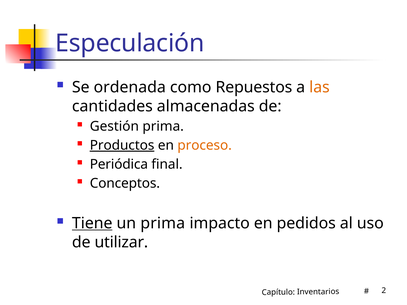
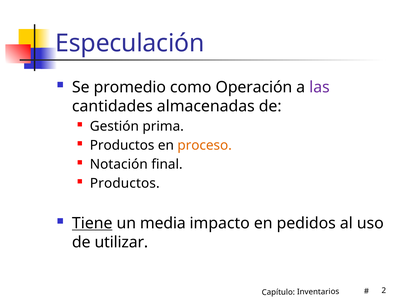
ordenada: ordenada -> promedio
Repuestos: Repuestos -> Operación
las colour: orange -> purple
Productos at (122, 145) underline: present -> none
Periódica: Periódica -> Notación
Conceptos at (125, 183): Conceptos -> Productos
un prima: prima -> media
